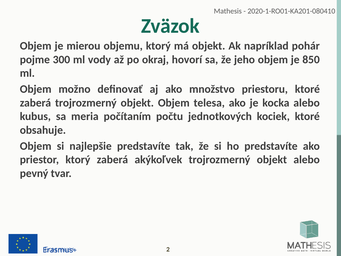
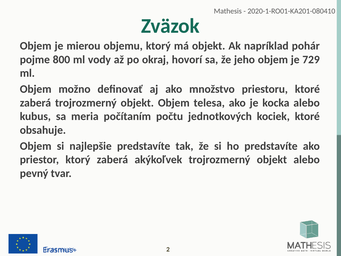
300: 300 -> 800
850: 850 -> 729
